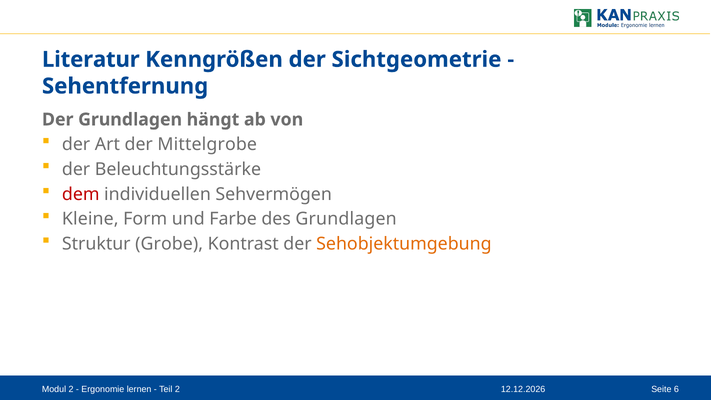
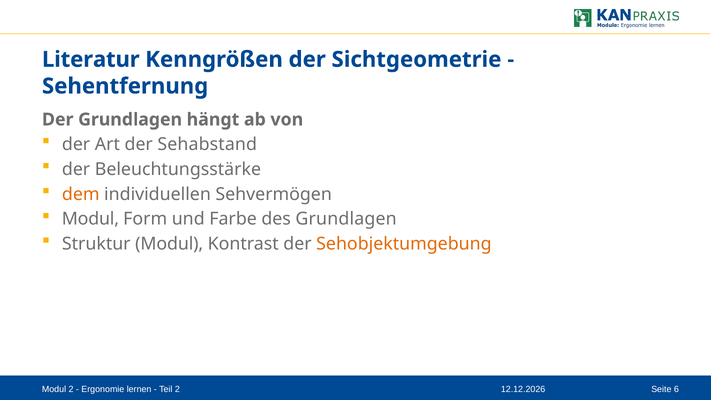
Mittelgrobe: Mittelgrobe -> Sehabstand
dem colour: red -> orange
Kleine at (90, 219): Kleine -> Modul
Struktur Grobe: Grobe -> Modul
